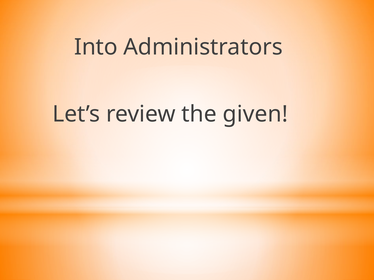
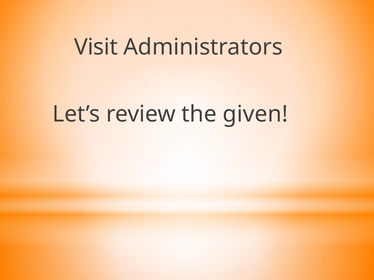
Into: Into -> Visit
